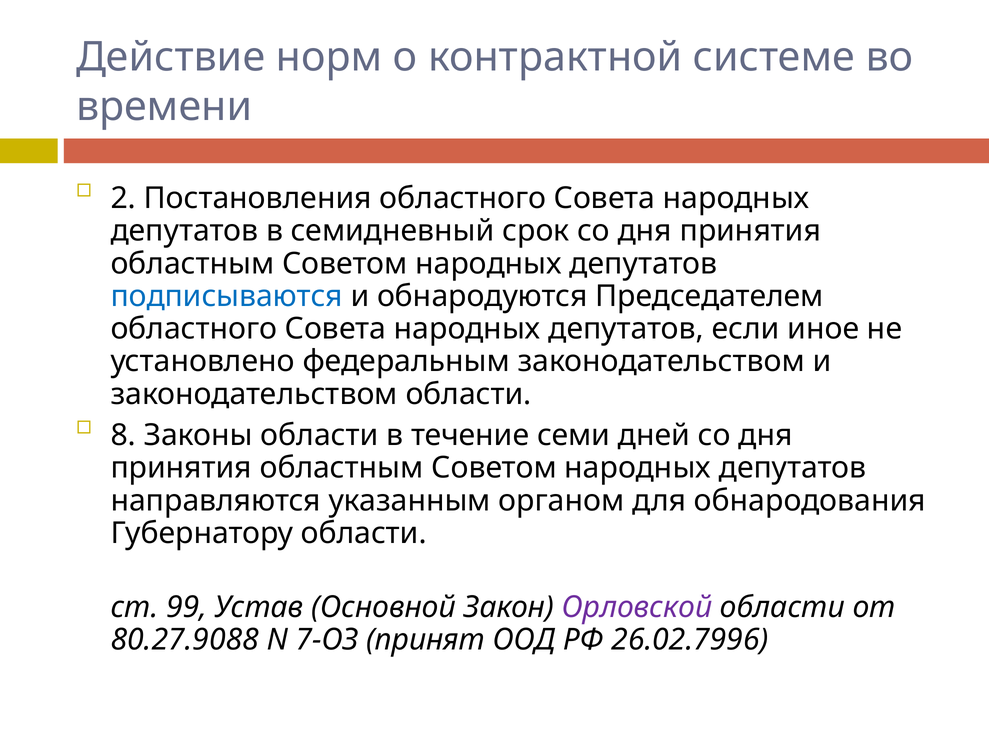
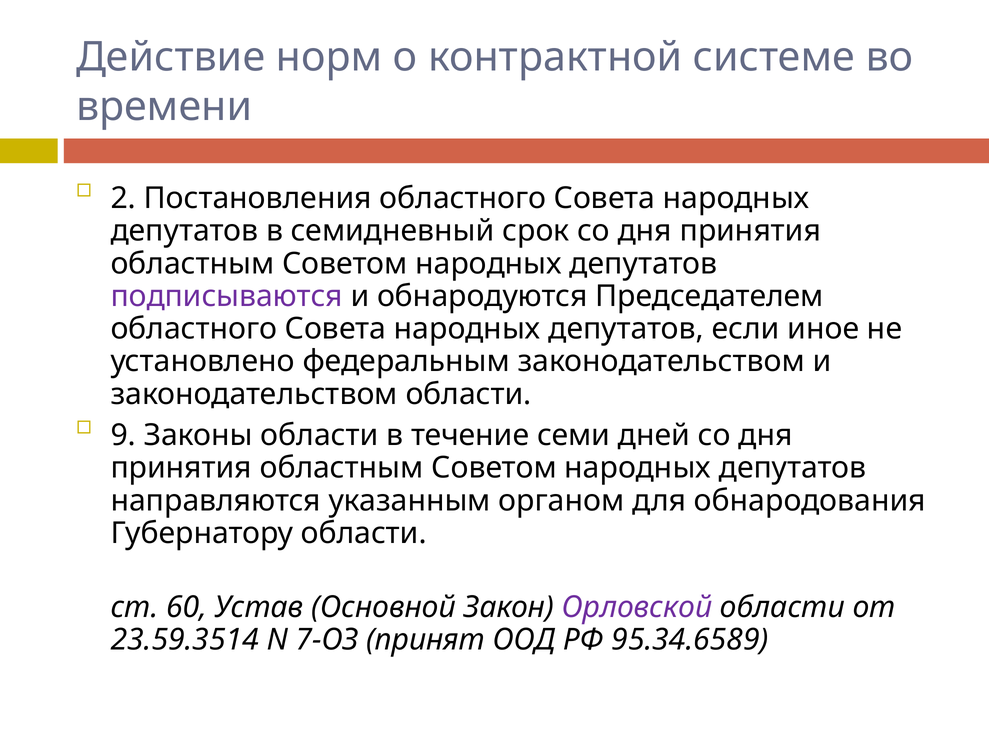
подписываются colour: blue -> purple
8: 8 -> 9
99: 99 -> 60
80.27.9088: 80.27.9088 -> 23.59.3514
26.02.7996: 26.02.7996 -> 95.34.6589
